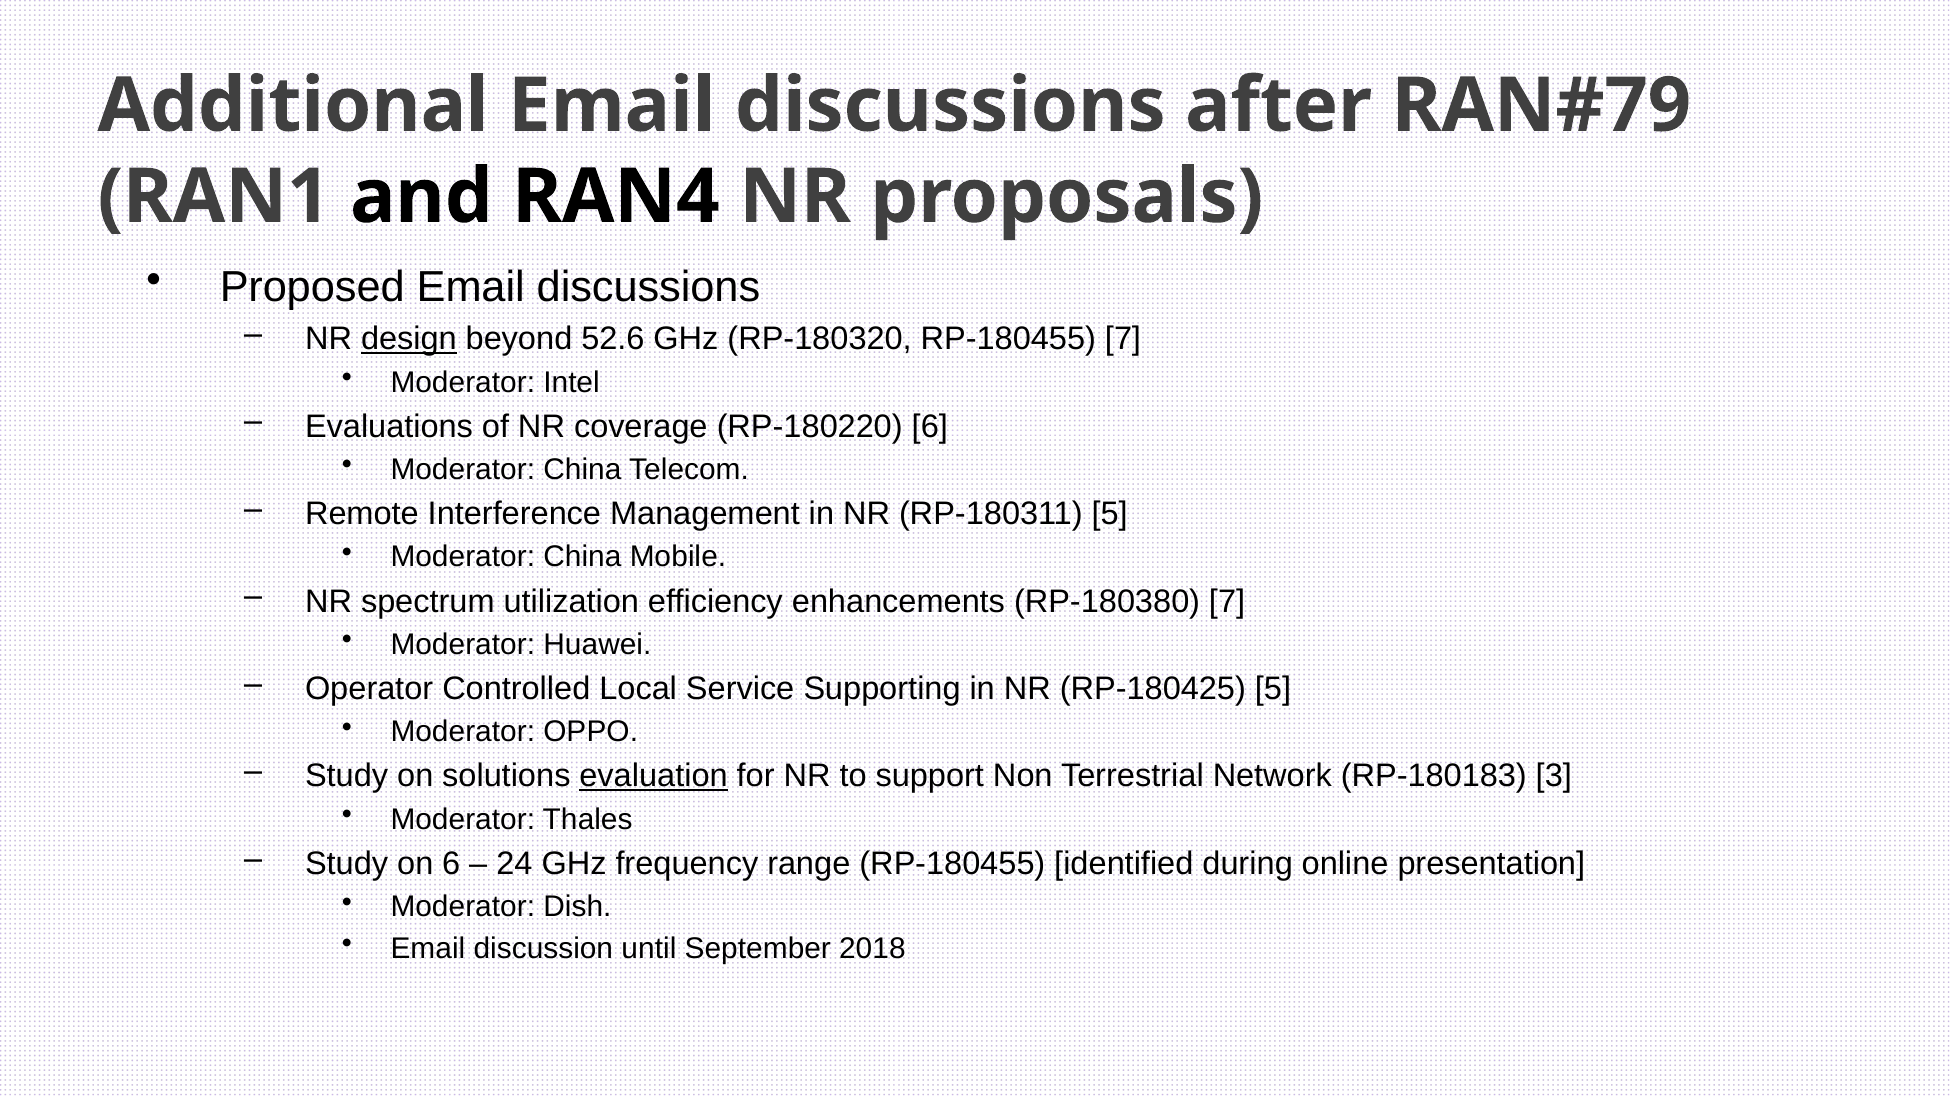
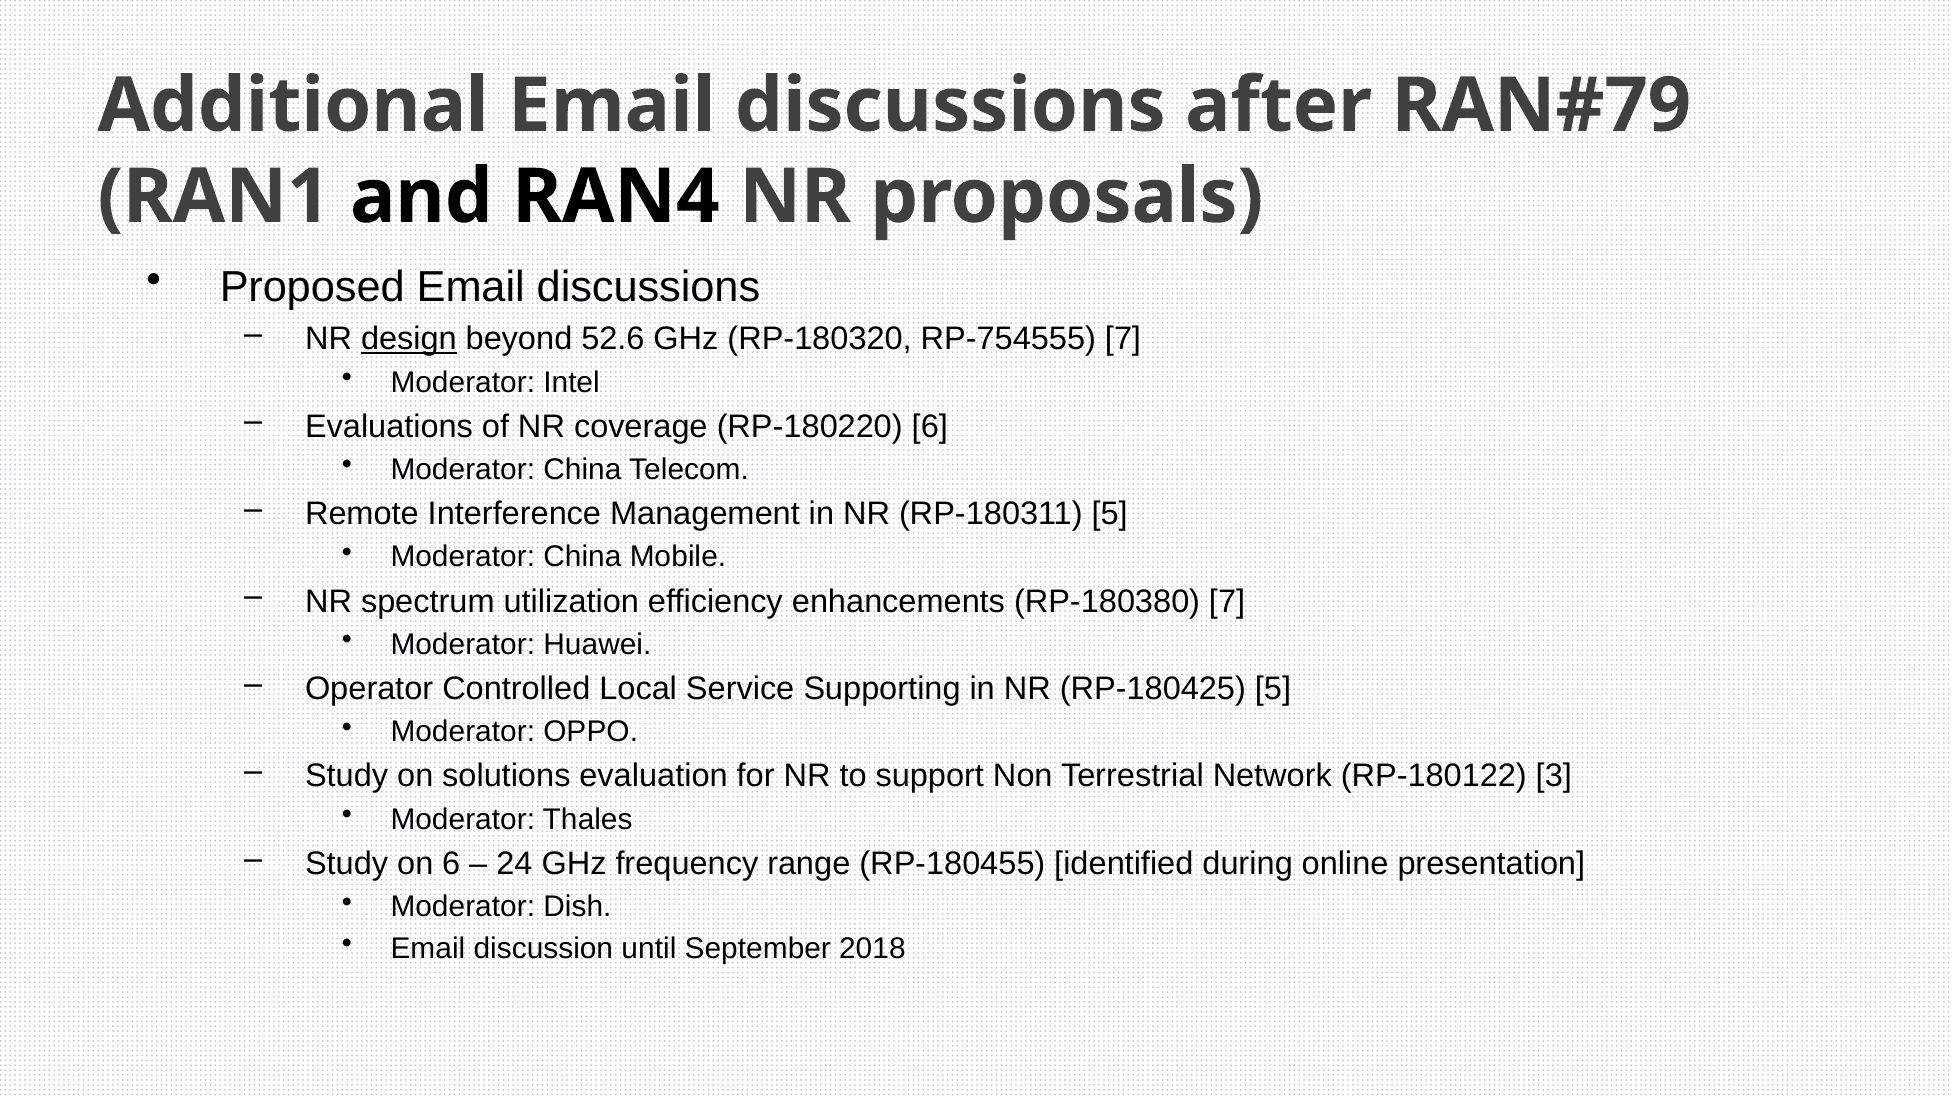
RP‑180455: RP‑180455 -> RP‑754555
evaluation underline: present -> none
RP‑180183: RP‑180183 -> RP‑180122
